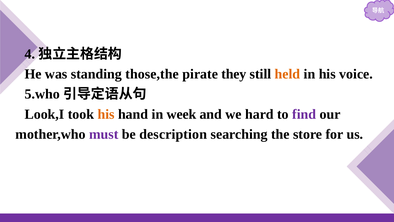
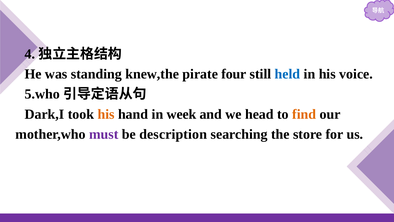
those,the: those,the -> knew,the
they: they -> four
held colour: orange -> blue
Look,I: Look,I -> Dark,I
hard: hard -> head
find colour: purple -> orange
